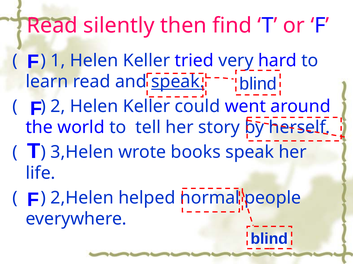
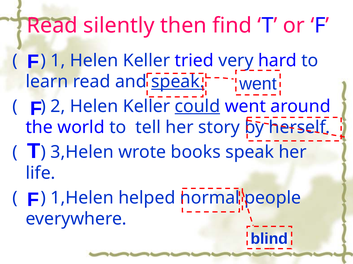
blind at (258, 84): blind -> went
could underline: none -> present
2,Helen: 2,Helen -> 1,Helen
